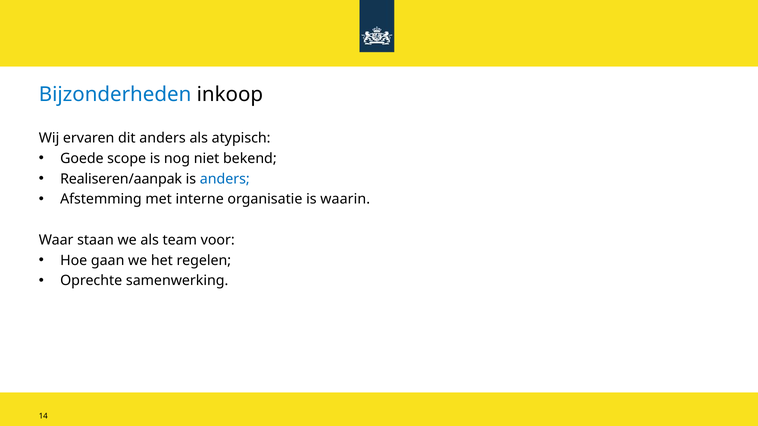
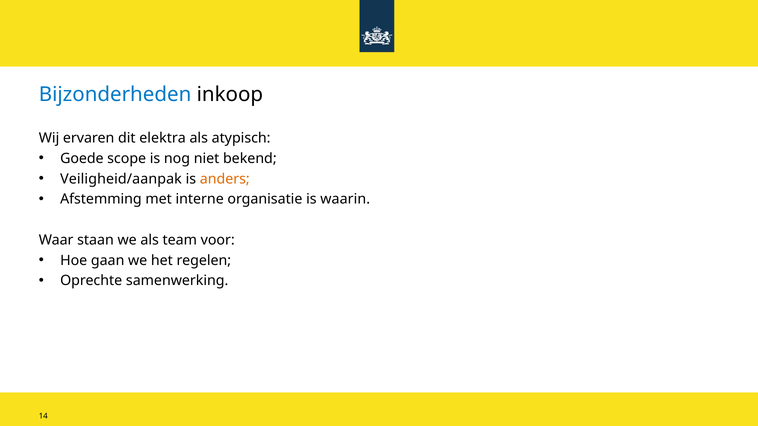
dit anders: anders -> elektra
Realiseren/aanpak: Realiseren/aanpak -> Veiligheid/aanpak
anders at (225, 179) colour: blue -> orange
